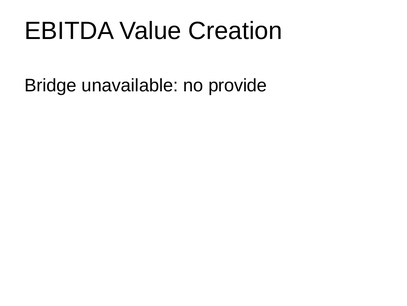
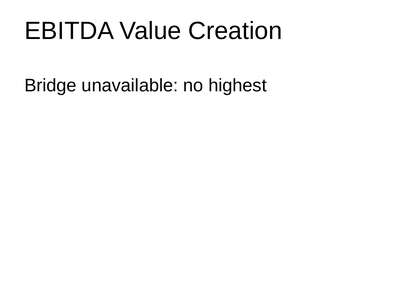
provide: provide -> highest
